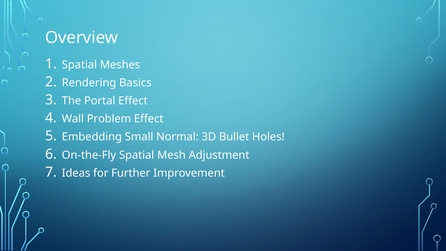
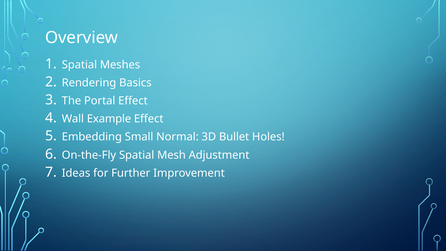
Problem: Problem -> Example
